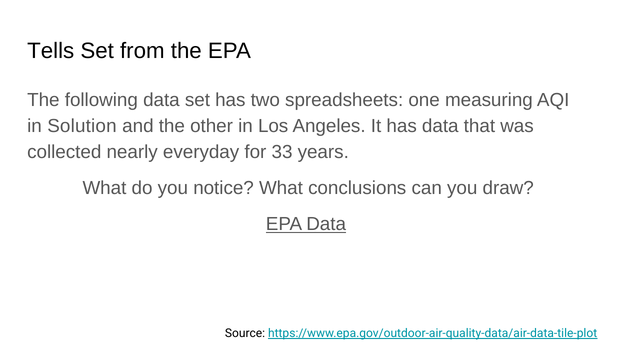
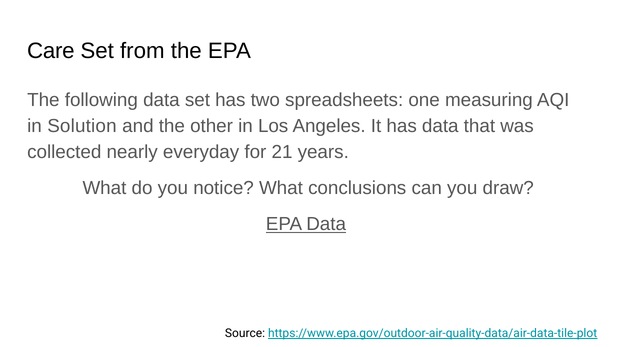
Tells: Tells -> Care
33: 33 -> 21
